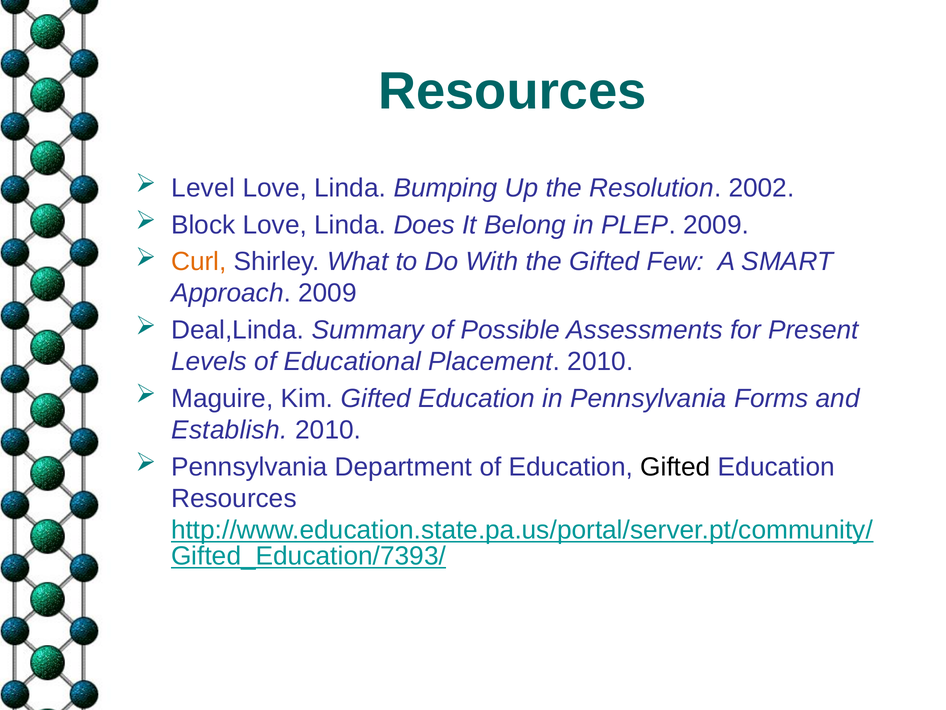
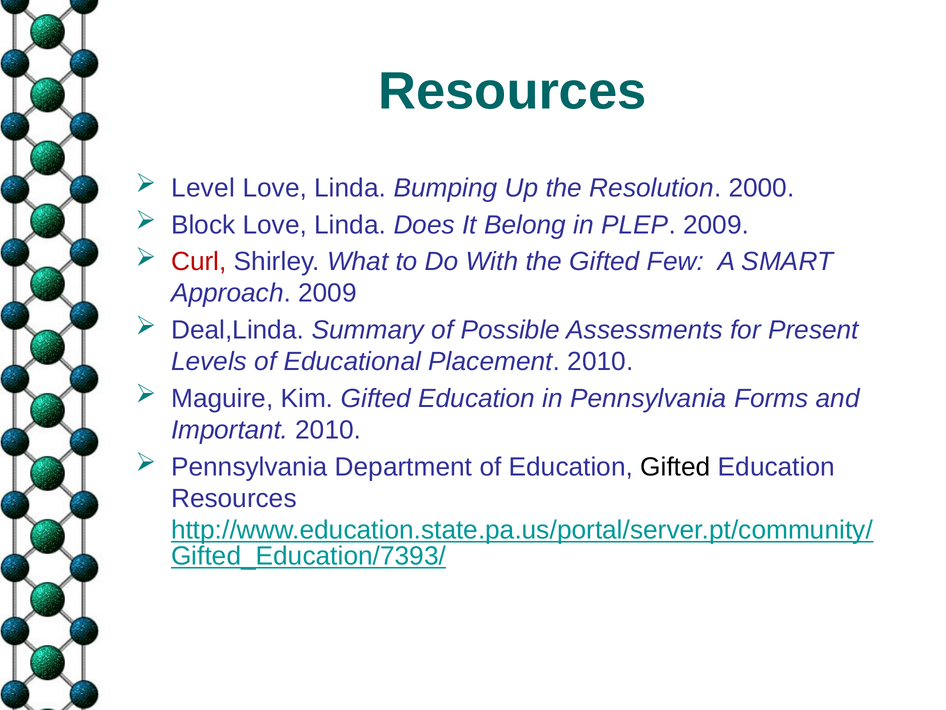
2002: 2002 -> 2000
Curl colour: orange -> red
Establish: Establish -> Important
